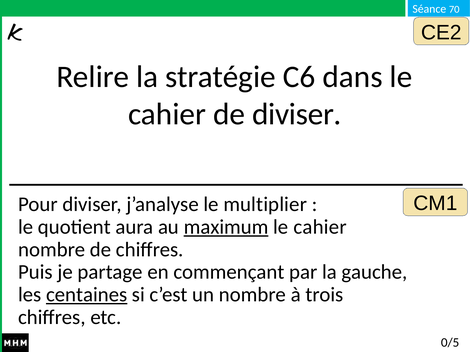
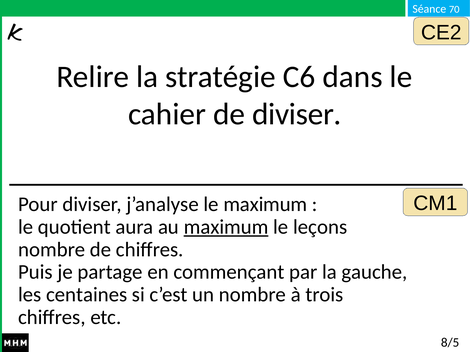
le multiplier: multiplier -> maximum
cahier at (320, 227): cahier -> leçons
centaines underline: present -> none
0/5: 0/5 -> 8/5
